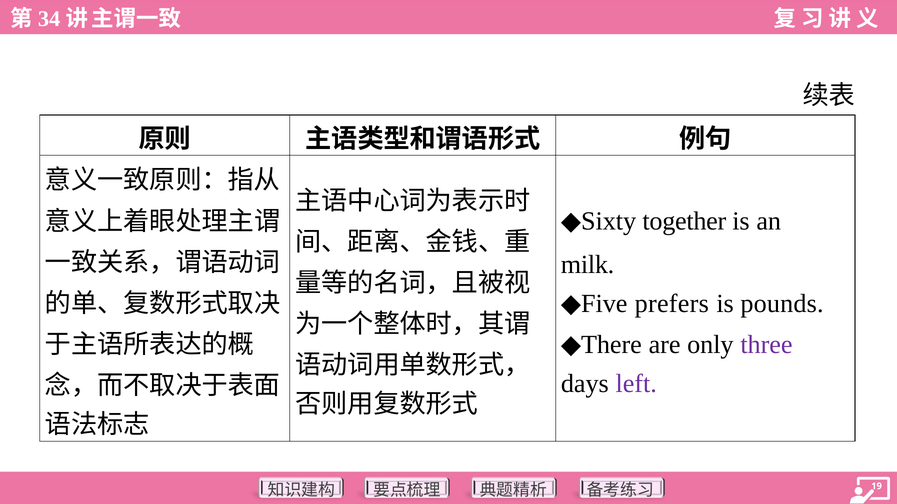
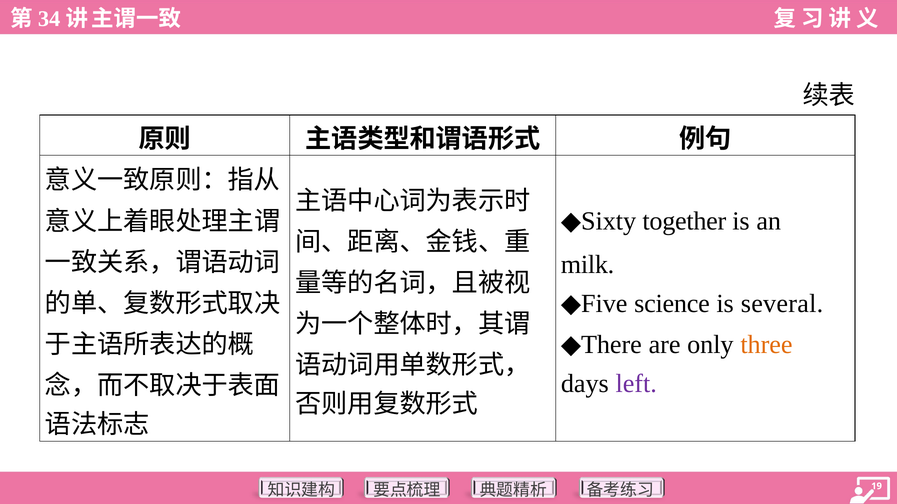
prefers: prefers -> science
pounds: pounds -> several
three colour: purple -> orange
